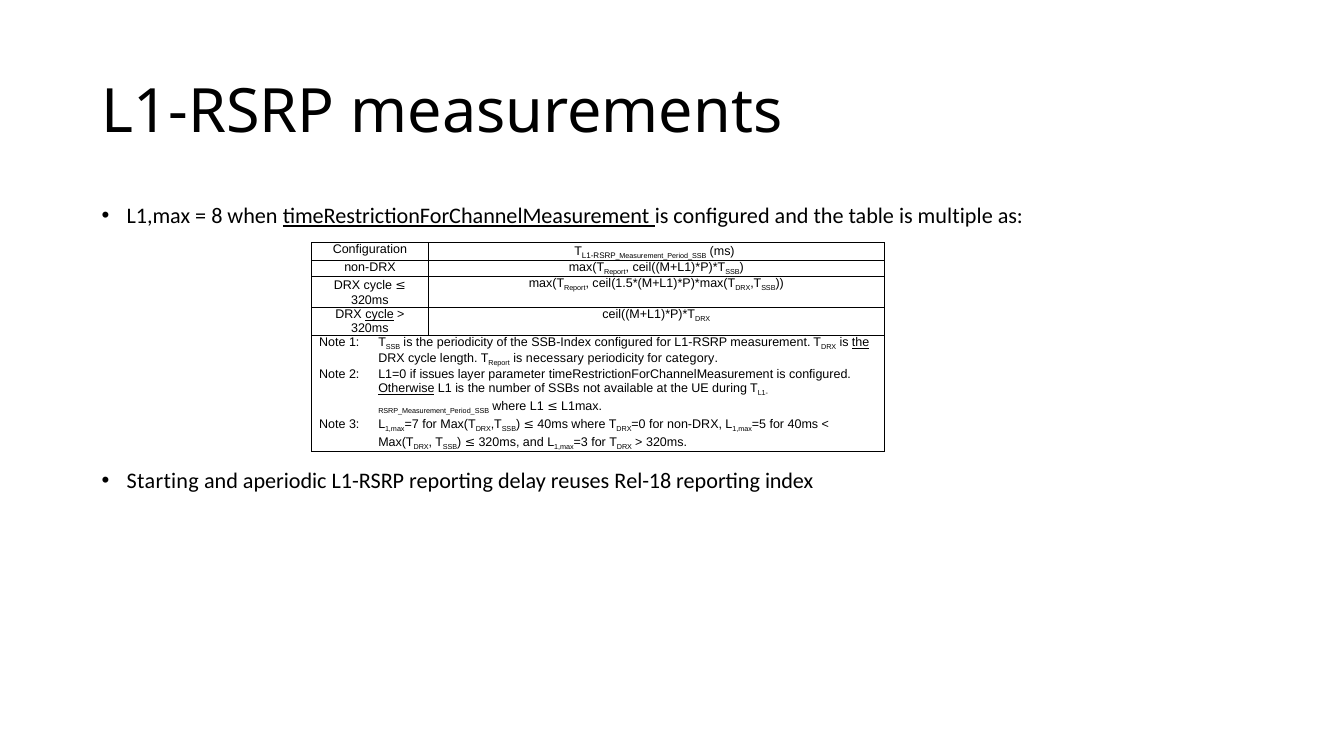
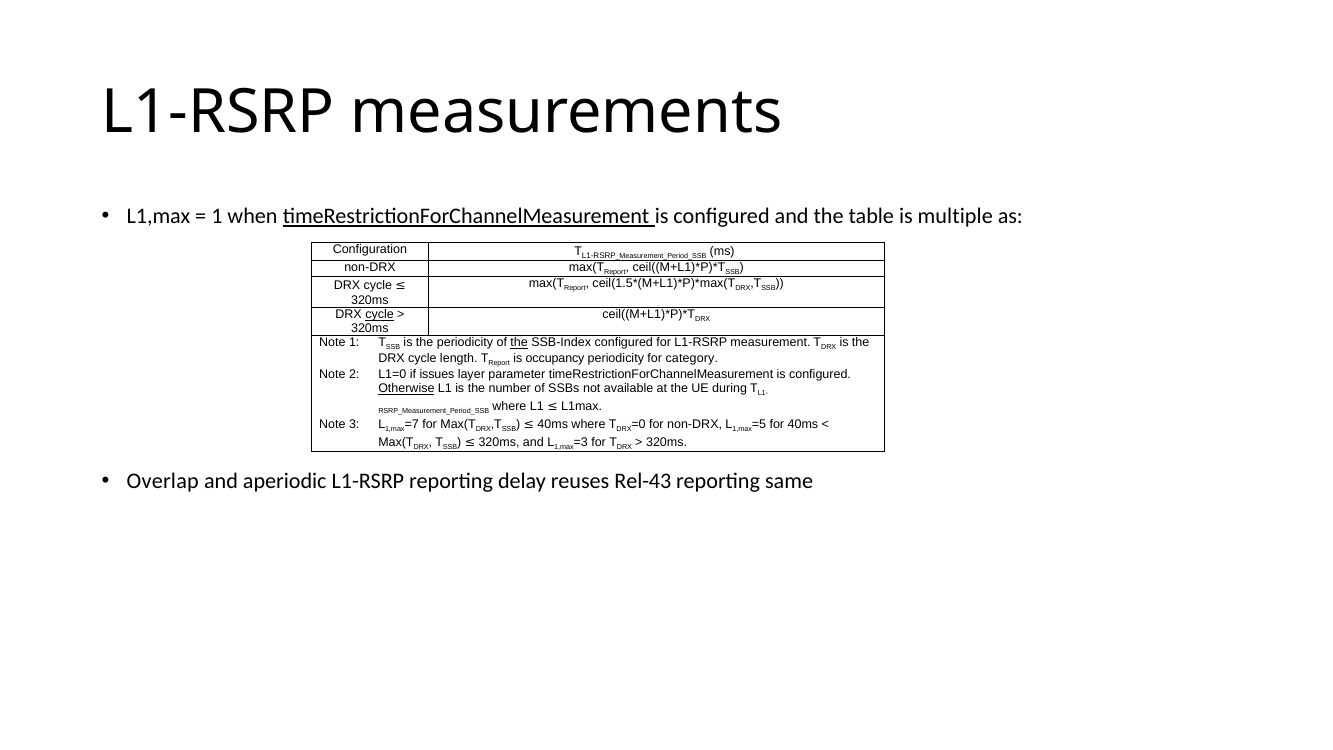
8 at (217, 216): 8 -> 1
the at (519, 343) underline: none -> present
the at (861, 343) underline: present -> none
necessary: necessary -> occupancy
Starting: Starting -> Overlap
Rel-18: Rel-18 -> Rel-43
index: index -> same
